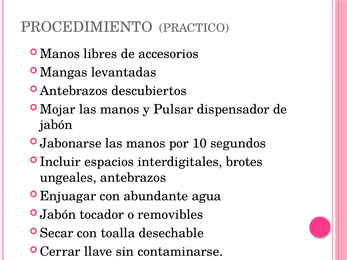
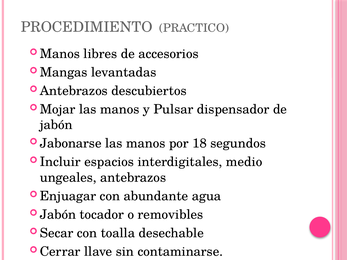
10: 10 -> 18
brotes: brotes -> medio
